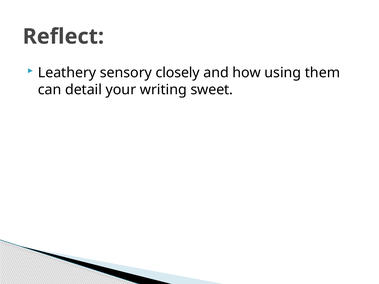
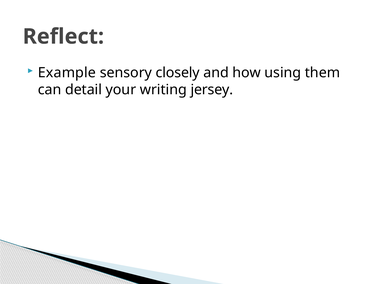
Leathery: Leathery -> Example
sweet: sweet -> jersey
